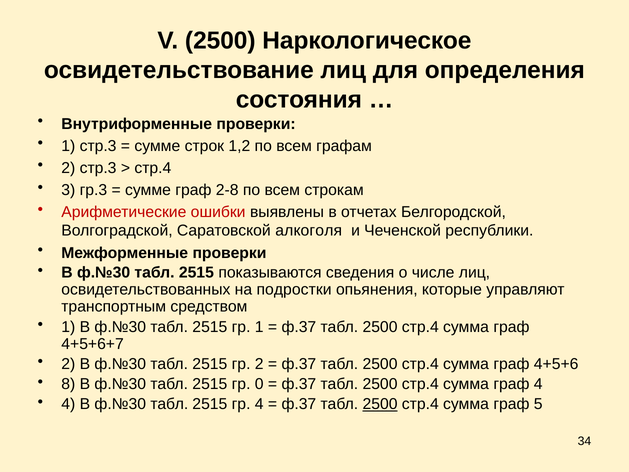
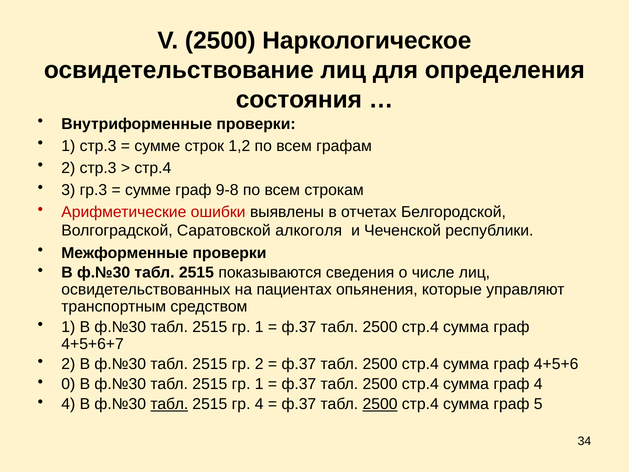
2-8: 2-8 -> 9-8
подростки: подростки -> пациентах
8: 8 -> 0
0 at (259, 384): 0 -> 1
табл at (169, 404) underline: none -> present
